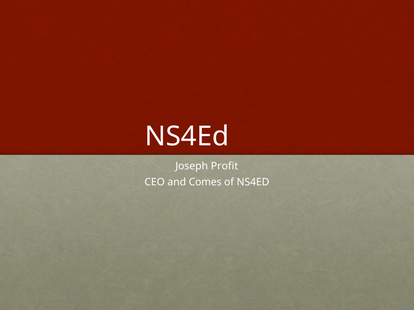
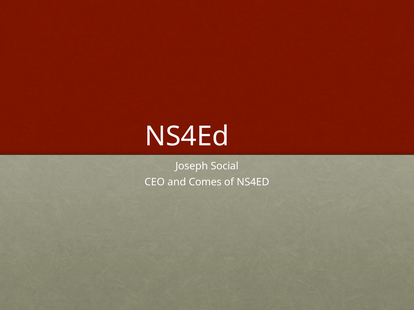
Profit: Profit -> Social
